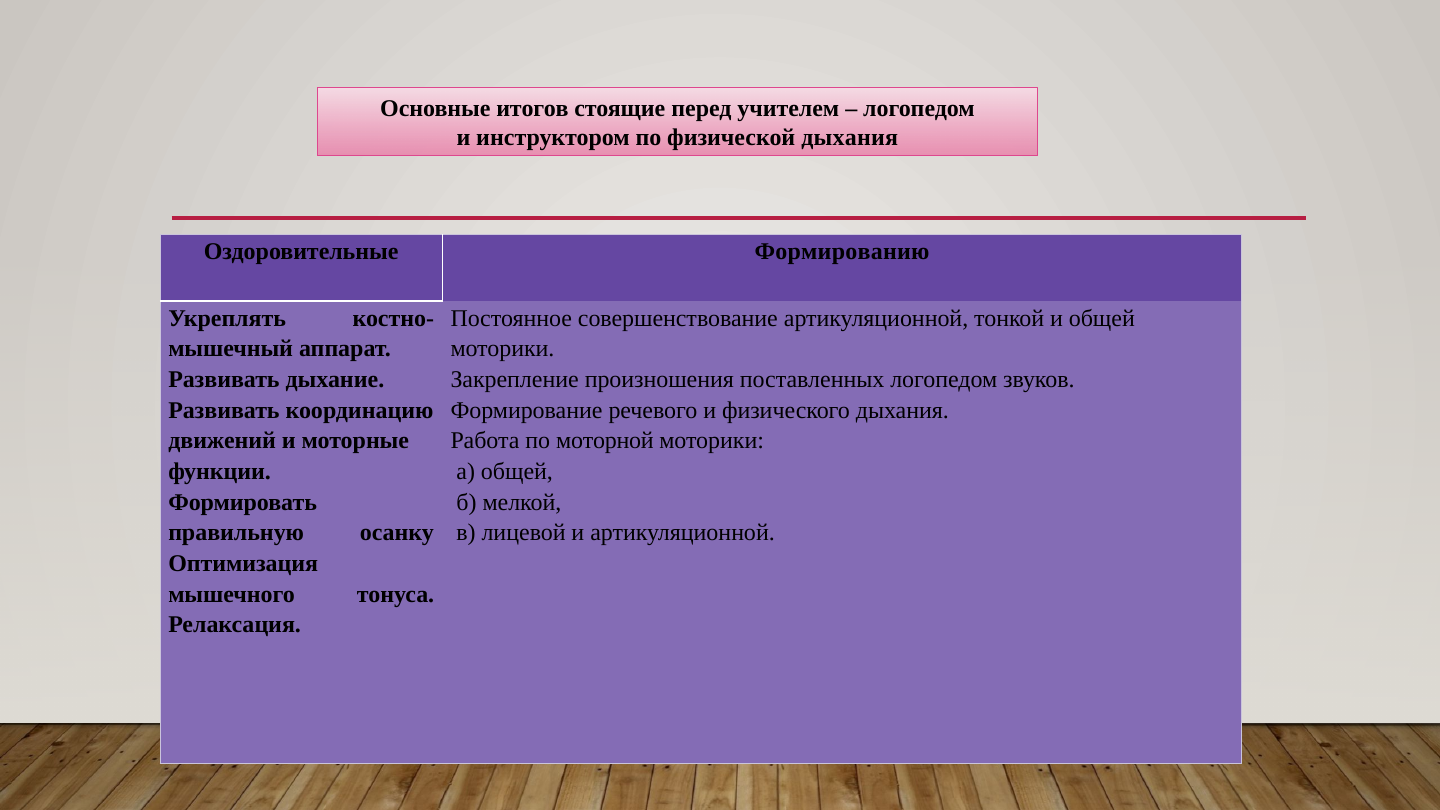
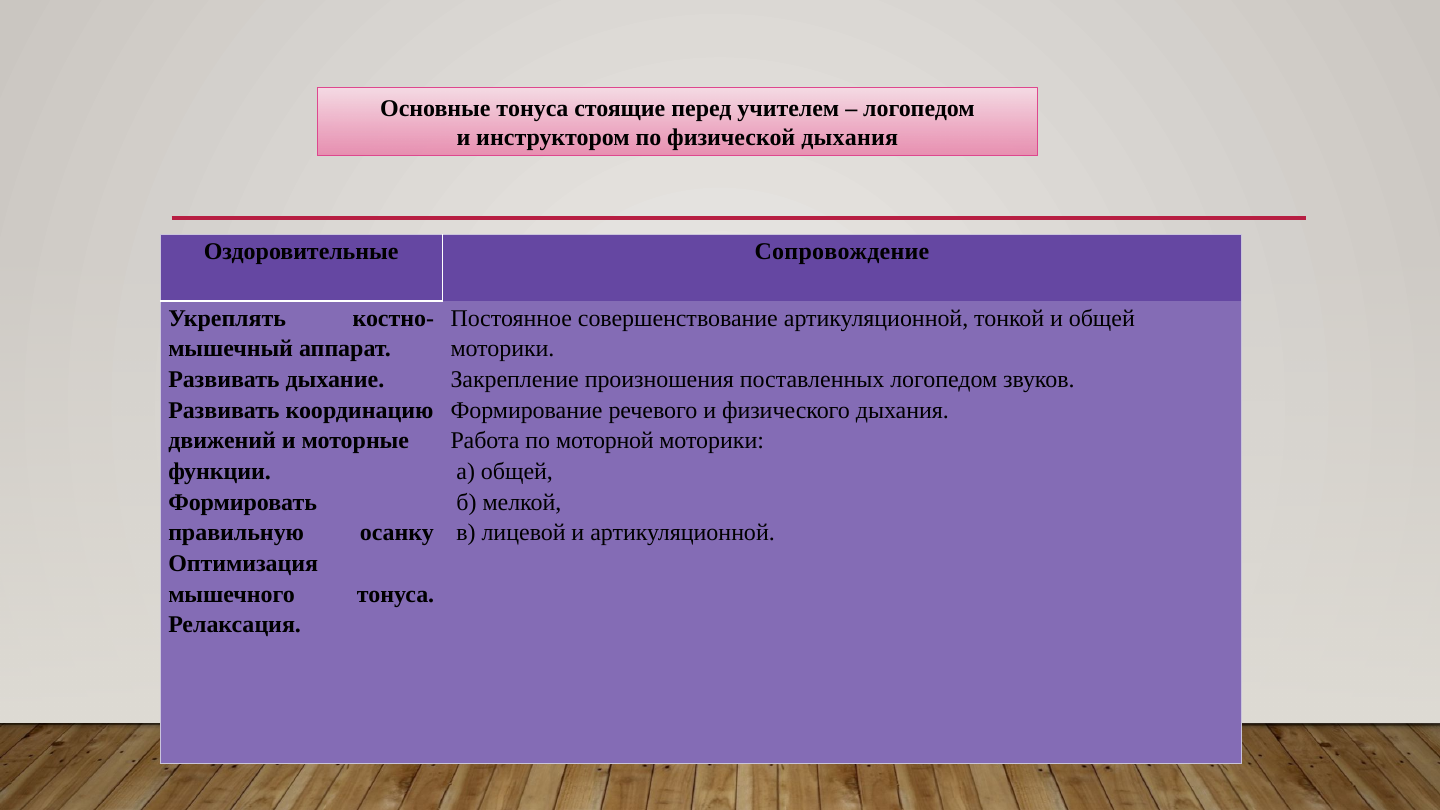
Основные итогов: итогов -> тонуса
Формированию: Формированию -> Сопровождение
